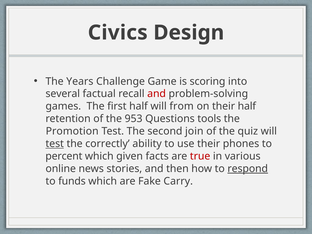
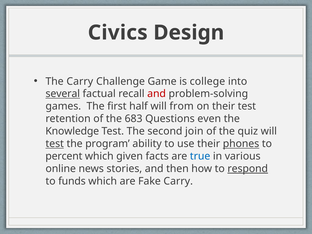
The Years: Years -> Carry
scoring: scoring -> college
several underline: none -> present
their half: half -> test
953: 953 -> 683
tools: tools -> even
Promotion: Promotion -> Knowledge
correctly: correctly -> program
phones underline: none -> present
true colour: red -> blue
